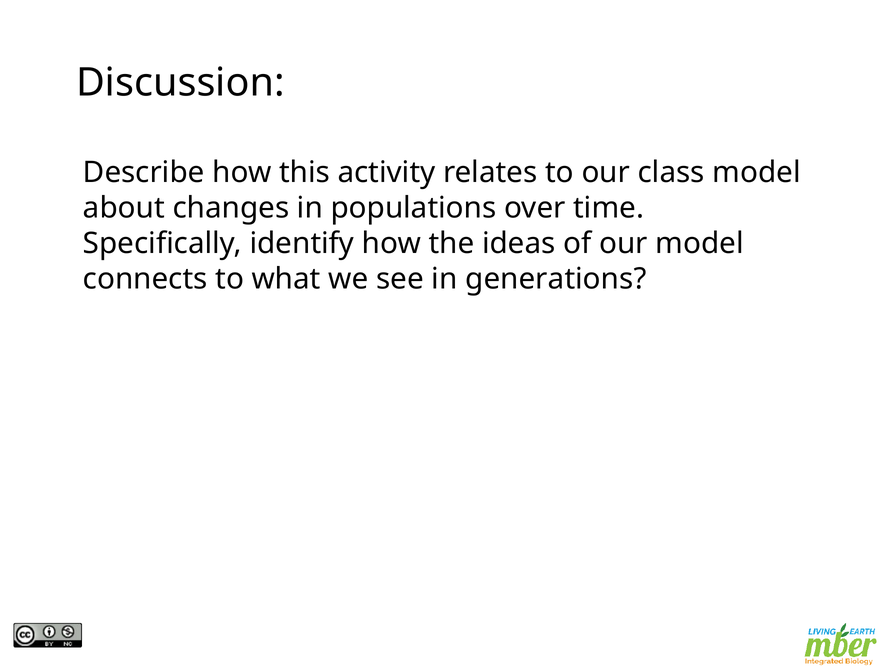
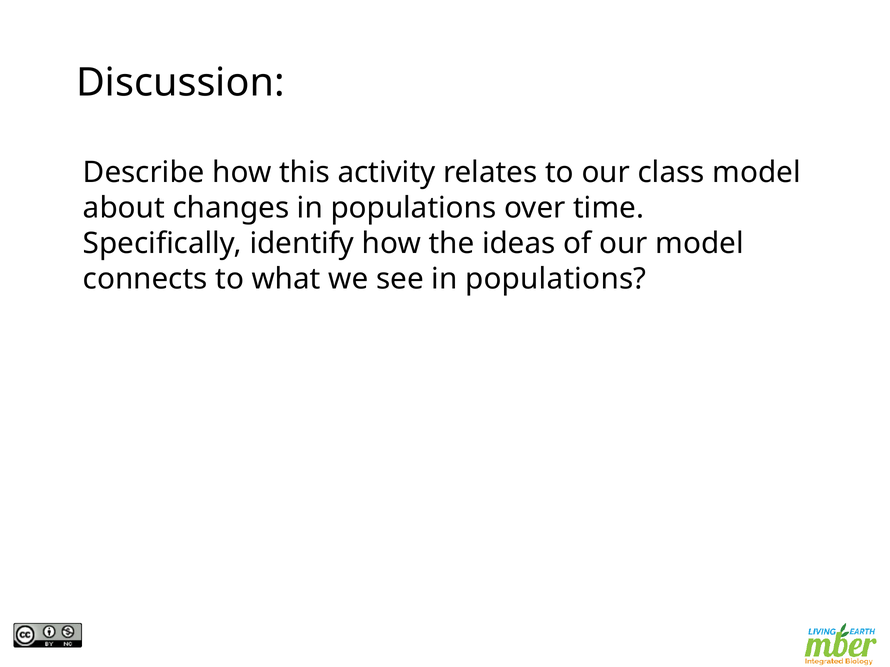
see in generations: generations -> populations
